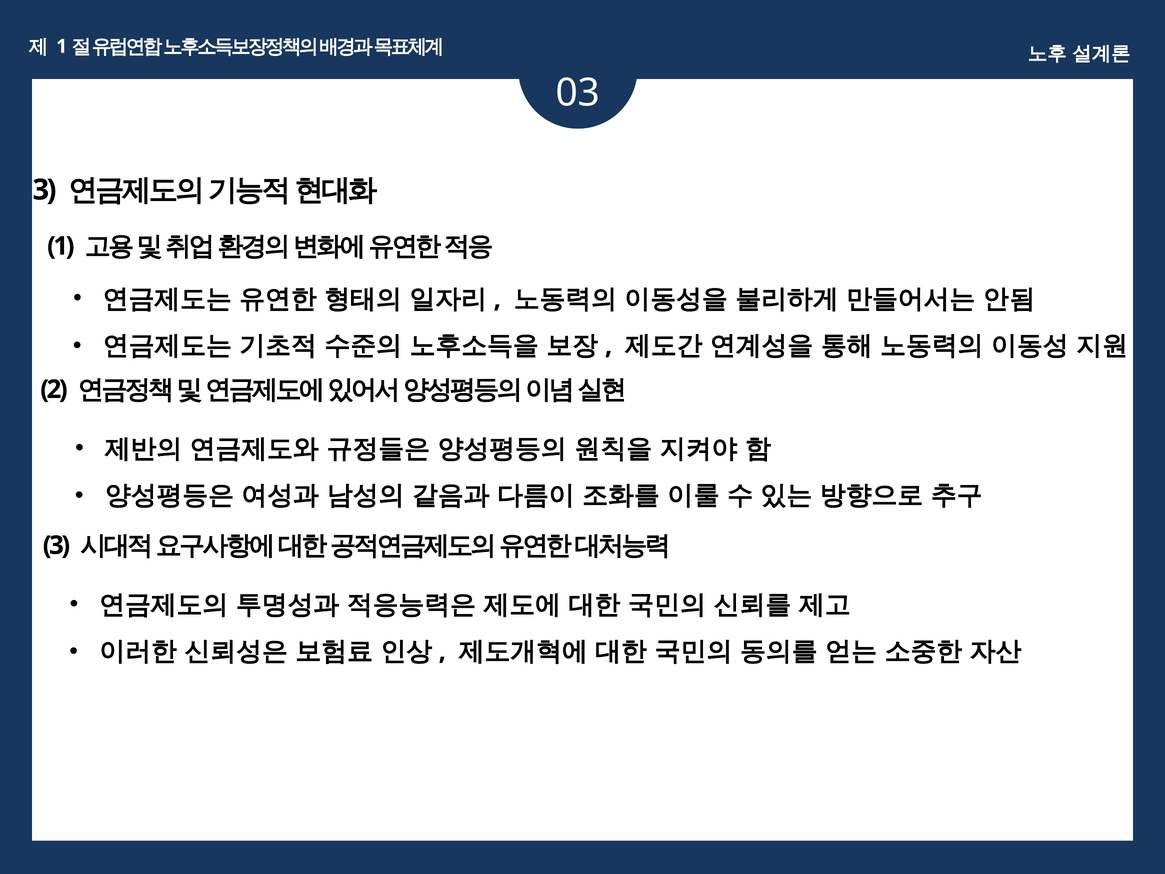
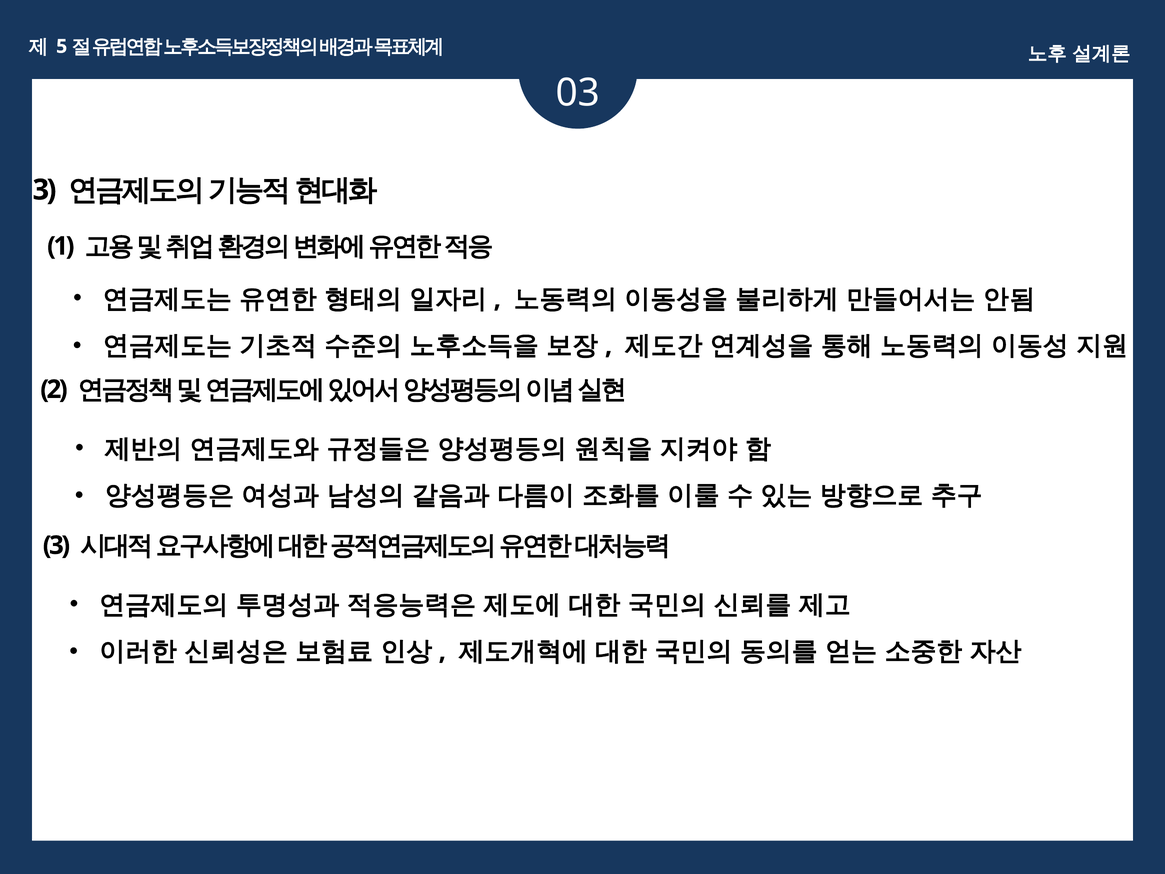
1 at (62, 46): 1 -> 5
